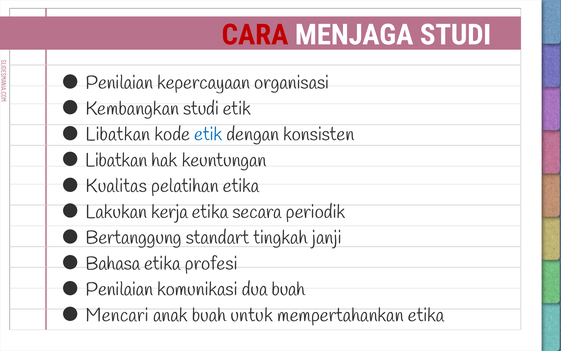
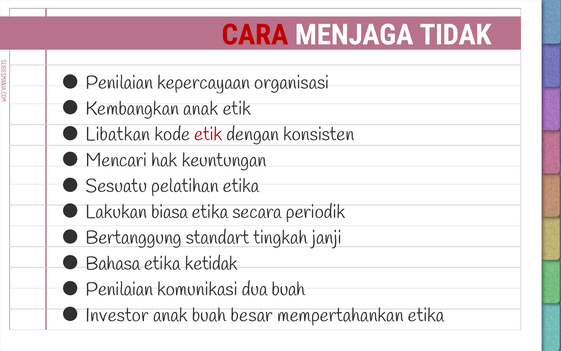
MENJAGA STUDI: STUDI -> TIDAK
Kembangkan studi: studi -> anak
etik at (208, 134) colour: blue -> red
Libatkan at (116, 160): Libatkan -> Mencari
Kualitas: Kualitas -> Sesuatu
kerja: kerja -> biasa
profesi: profesi -> ketidak
Mencari: Mencari -> Investor
untuk: untuk -> besar
